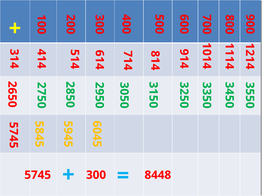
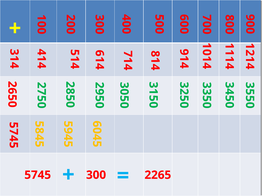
8448: 8448 -> 2265
